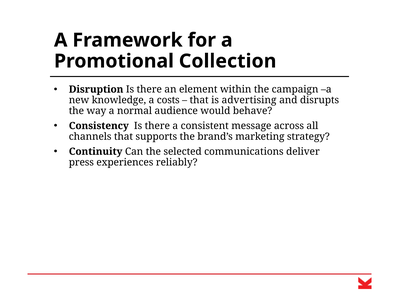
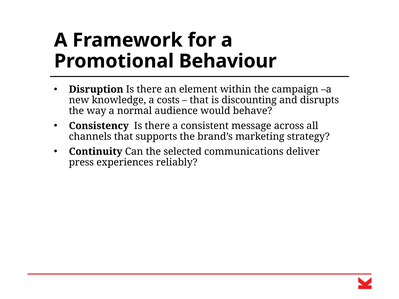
Collection: Collection -> Behaviour
advertising: advertising -> discounting
